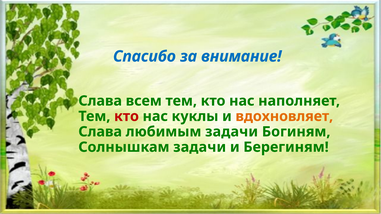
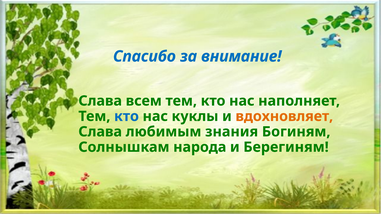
кто at (126, 116) colour: red -> blue
любимым задачи: задачи -> знания
Солнышкам задачи: задачи -> народа
